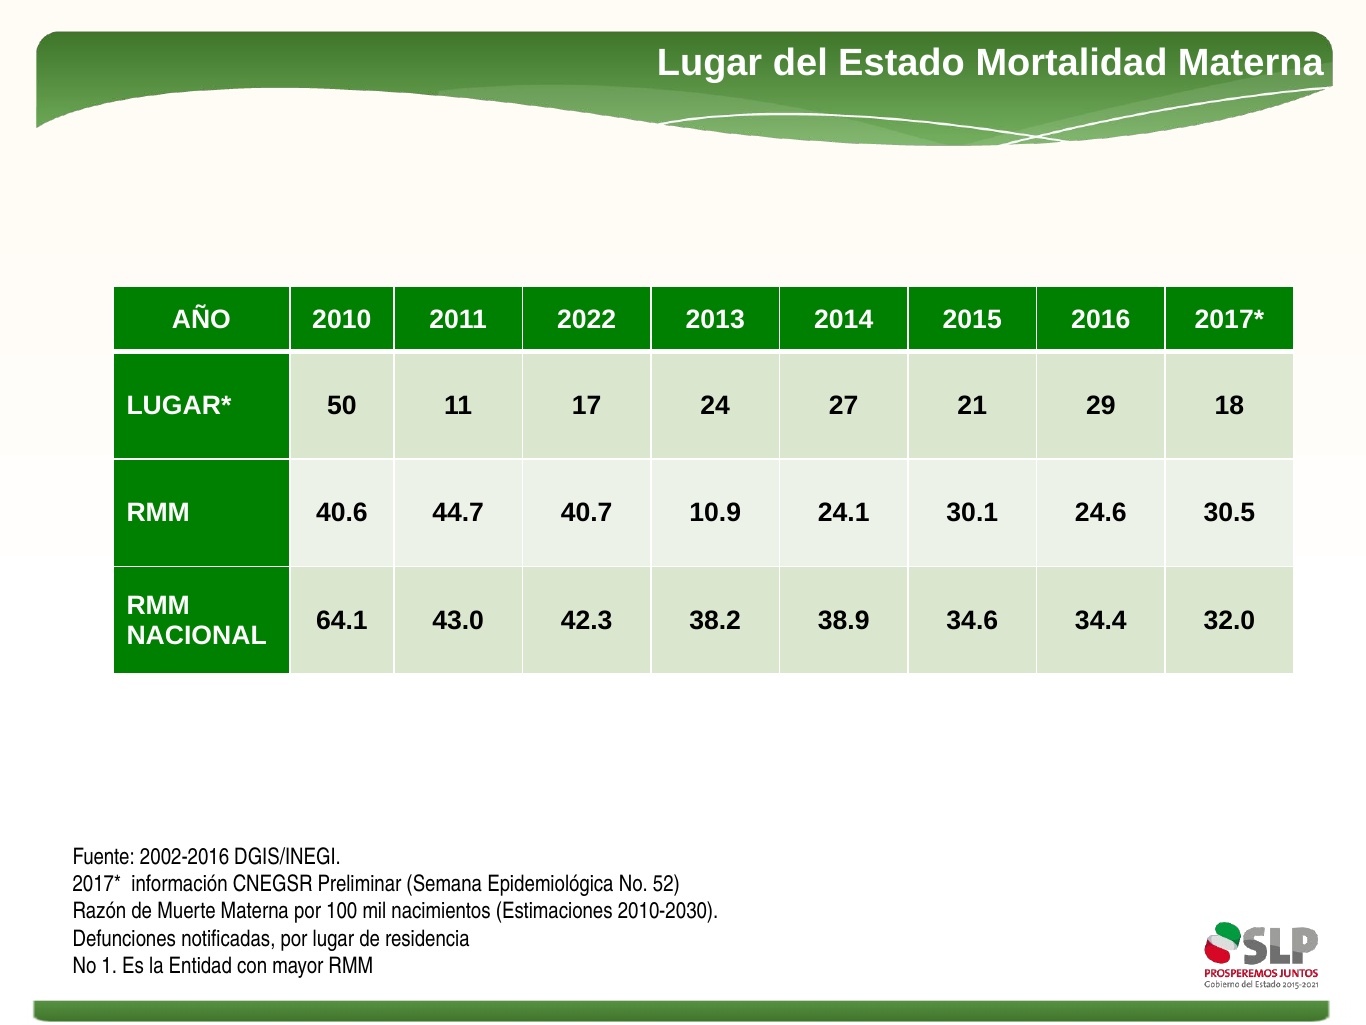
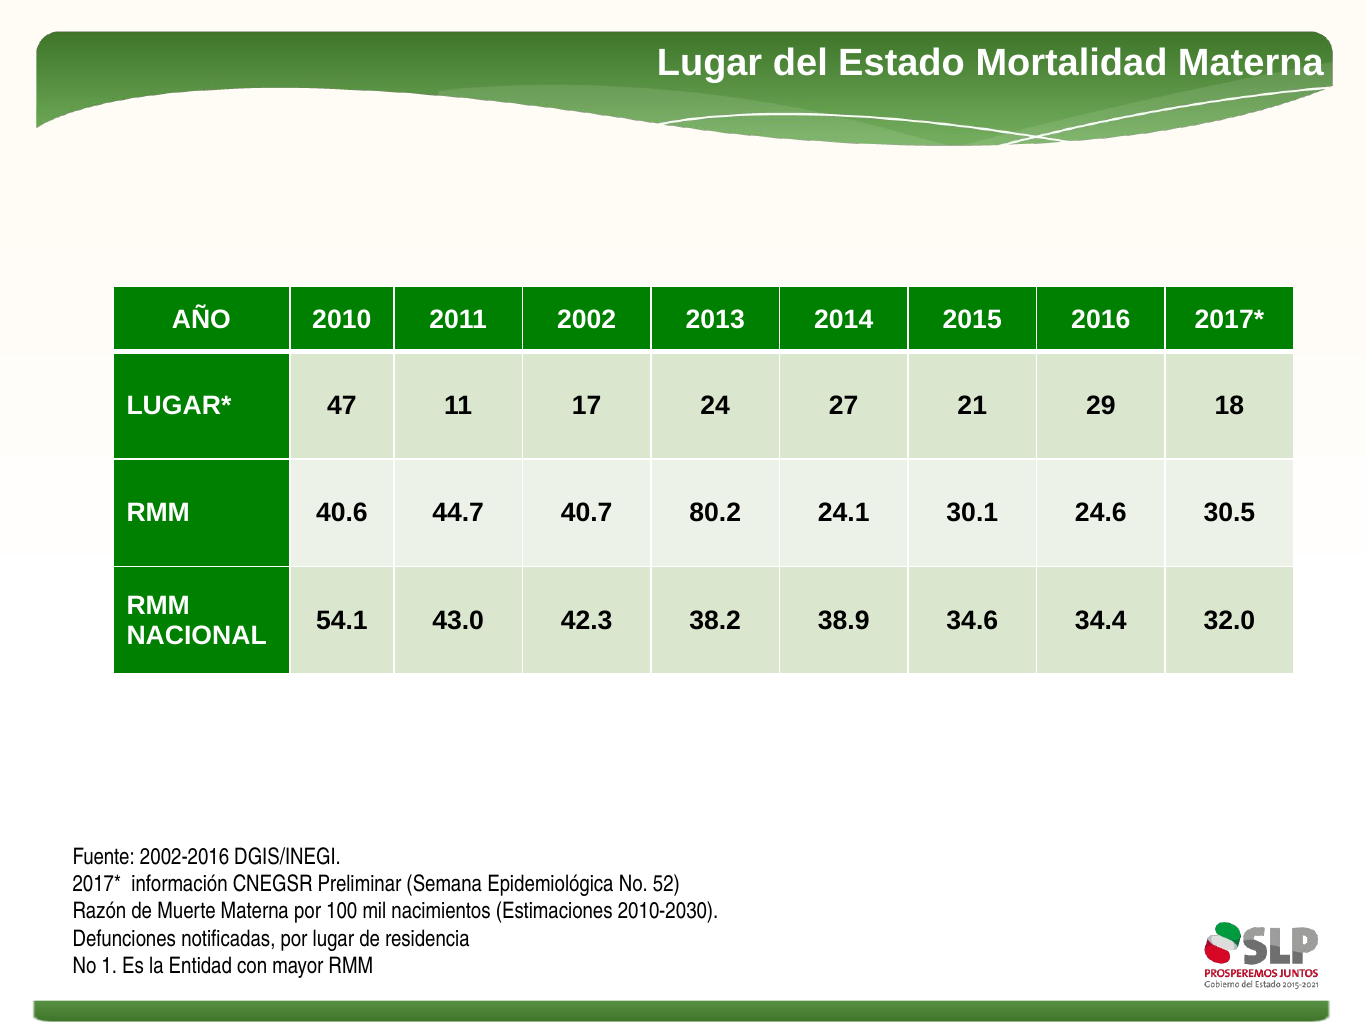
2022: 2022 -> 2002
50: 50 -> 47
10.9: 10.9 -> 80.2
64.1: 64.1 -> 54.1
